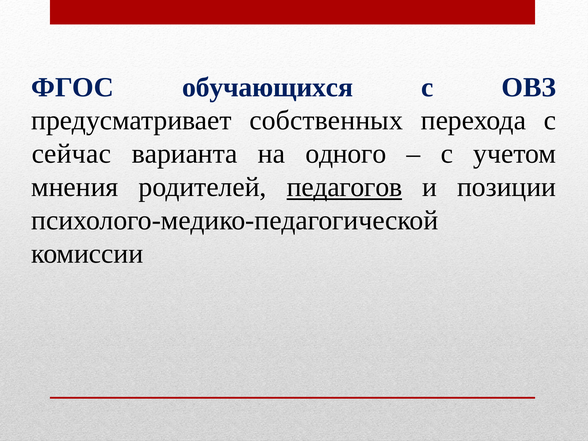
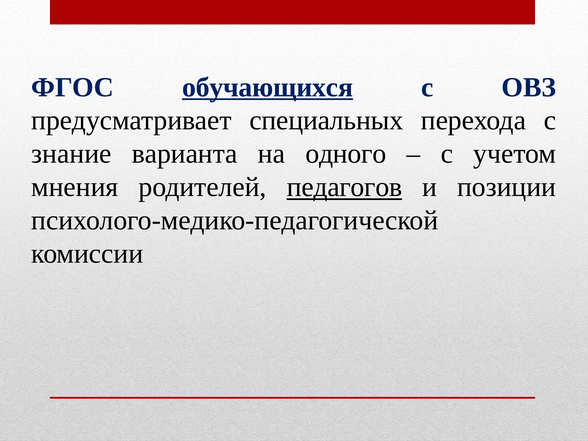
обучающихся underline: none -> present
собственных: собственных -> специальных
сейчас: сейчас -> знание
